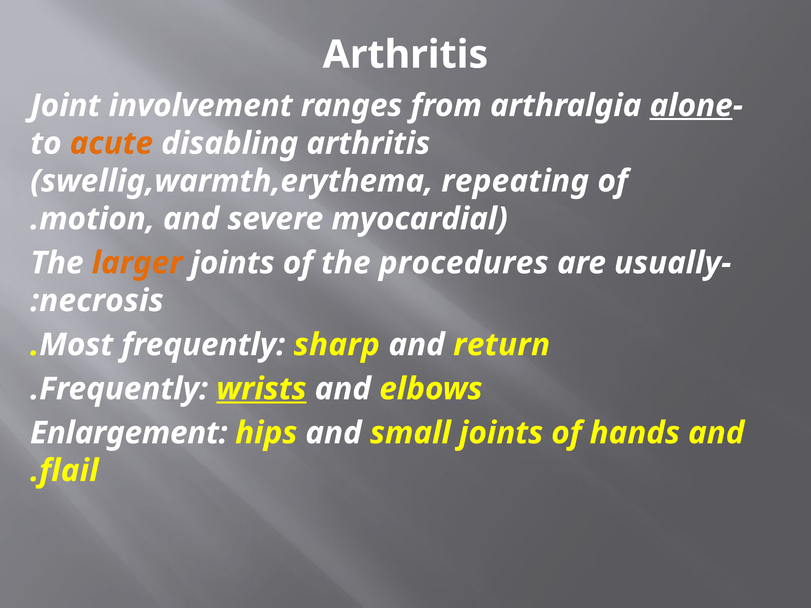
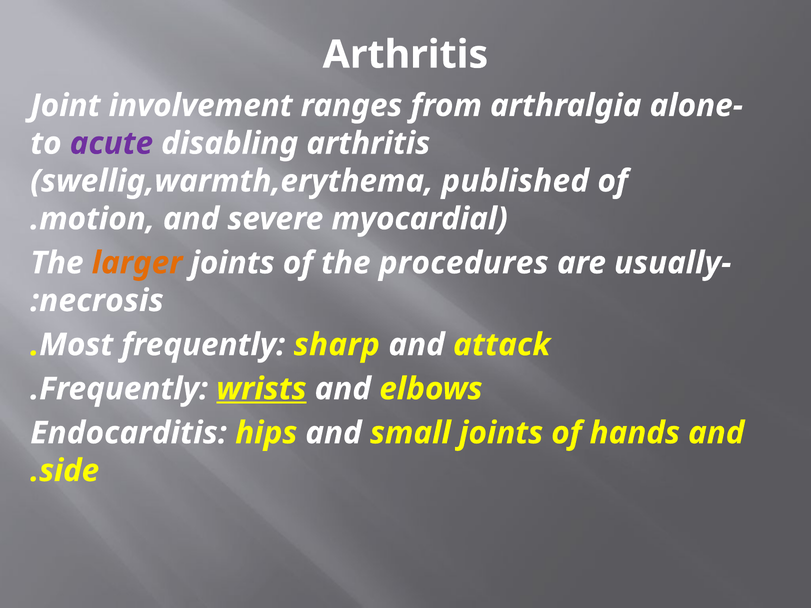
alone underline: present -> none
acute colour: orange -> purple
repeating: repeating -> published
return: return -> attack
Enlargement: Enlargement -> Endocarditis
flail: flail -> side
